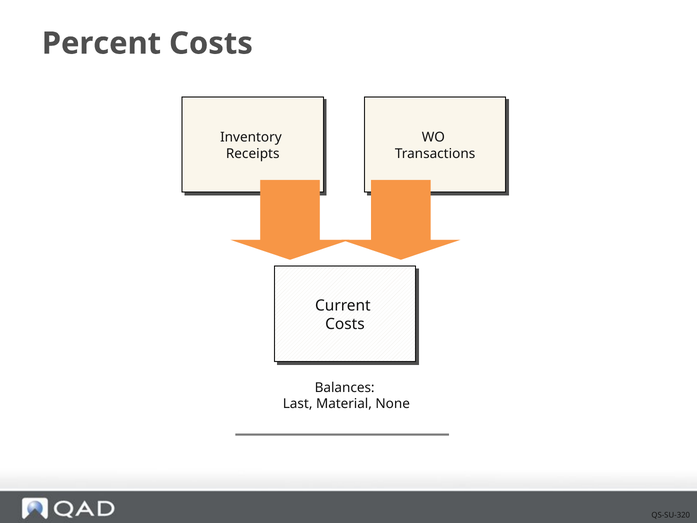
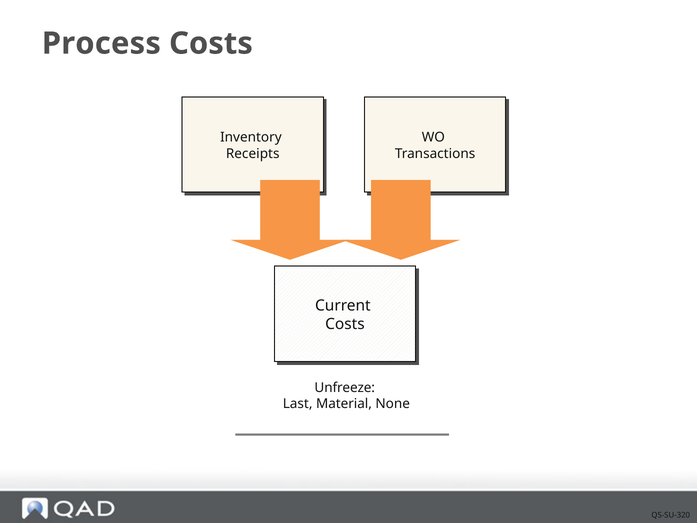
Percent: Percent -> Process
Balances: Balances -> Unfreeze
